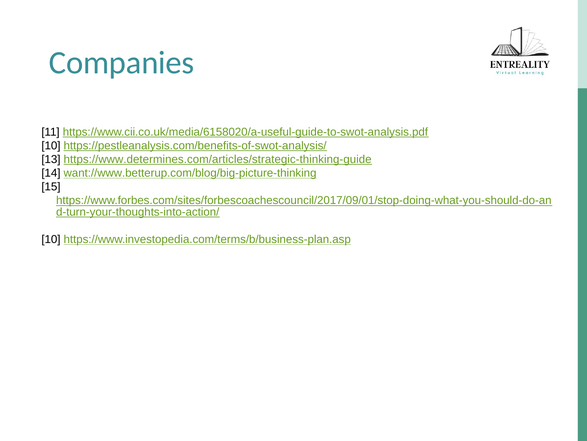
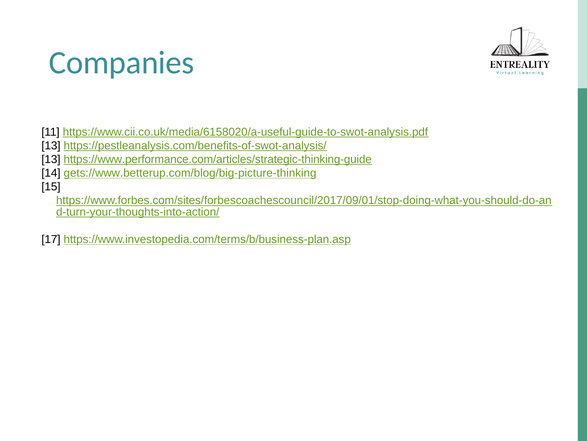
10 at (51, 145): 10 -> 13
https://www.determines.com/articles/strategic-thinking-guide: https://www.determines.com/articles/strategic-thinking-guide -> https://www.performance.com/articles/strategic-thinking-guide
want://www.betterup.com/blog/big-picture-thinking: want://www.betterup.com/blog/big-picture-thinking -> gets://www.betterup.com/blog/big-picture-thinking
10 at (51, 239): 10 -> 17
